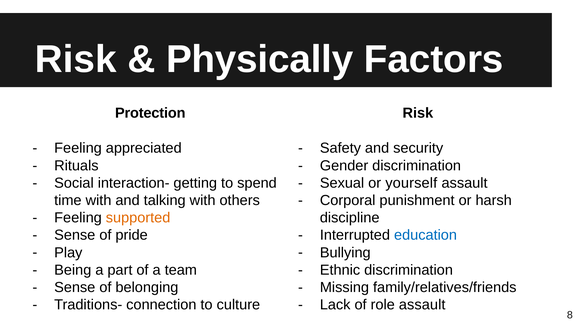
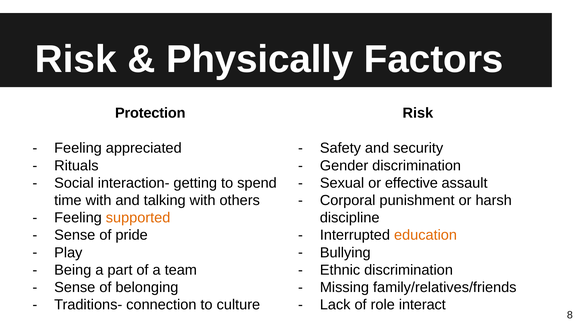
yourself: yourself -> effective
education colour: blue -> orange
role assault: assault -> interact
